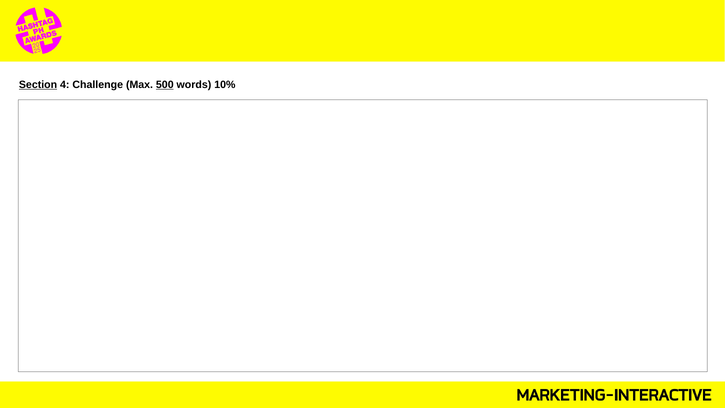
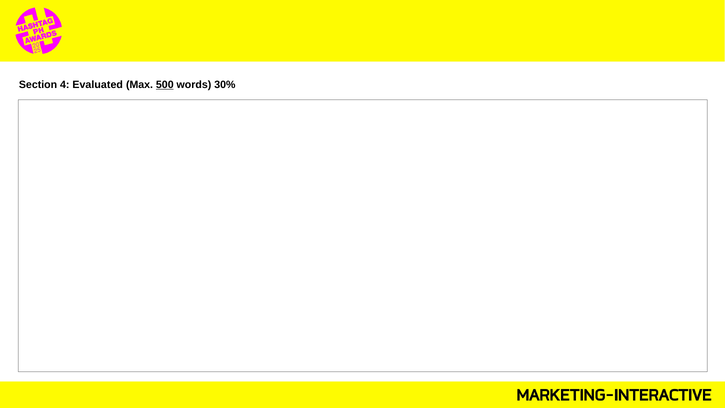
Section underline: present -> none
Challenge: Challenge -> Evaluated
10%: 10% -> 30%
